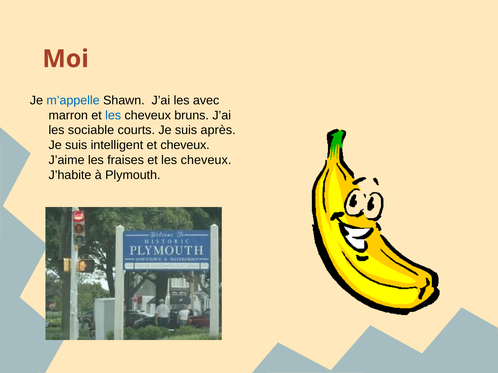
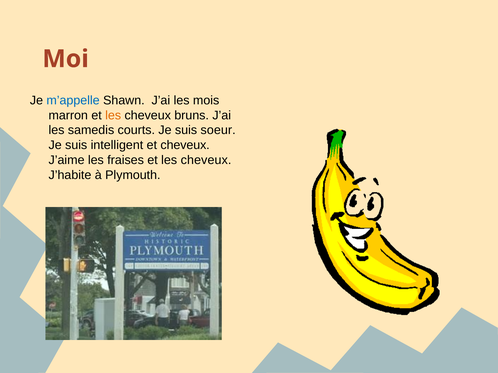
avec: avec -> mois
les at (113, 115) colour: blue -> orange
sociable: sociable -> samedis
après: après -> soeur
